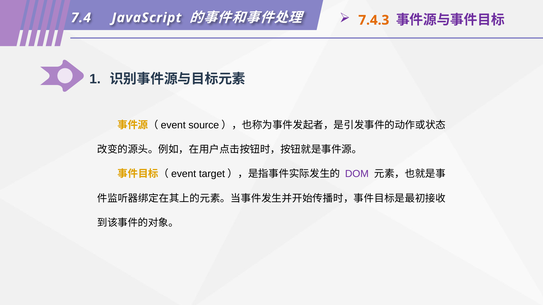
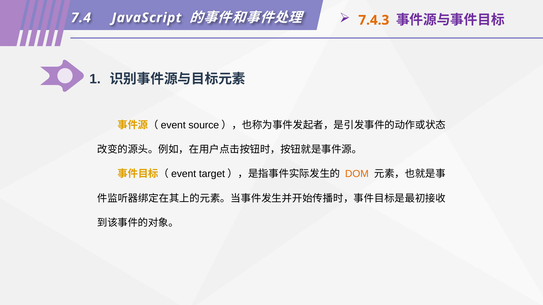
DOM colour: purple -> orange
